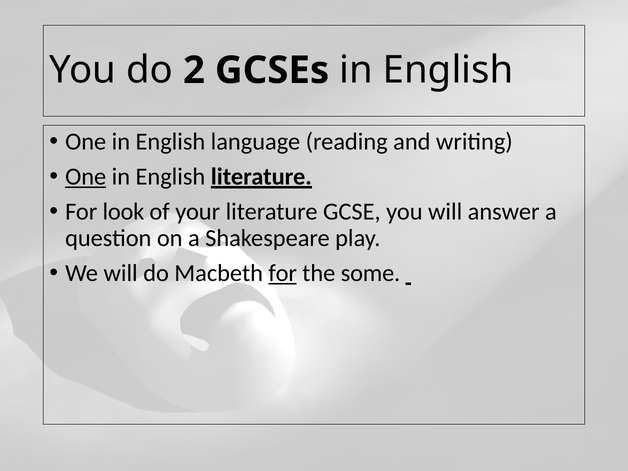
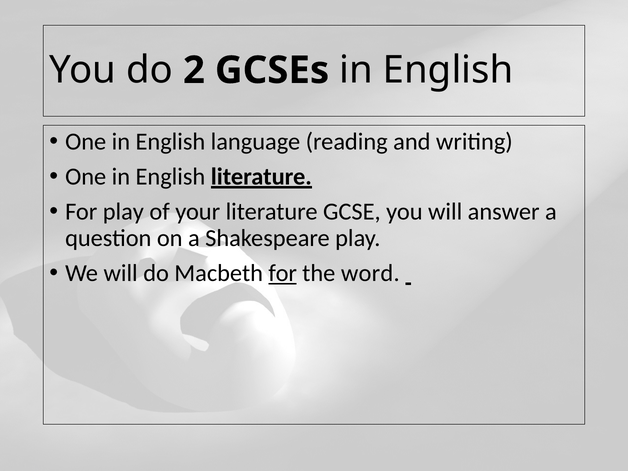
One at (86, 177) underline: present -> none
For look: look -> play
some: some -> word
